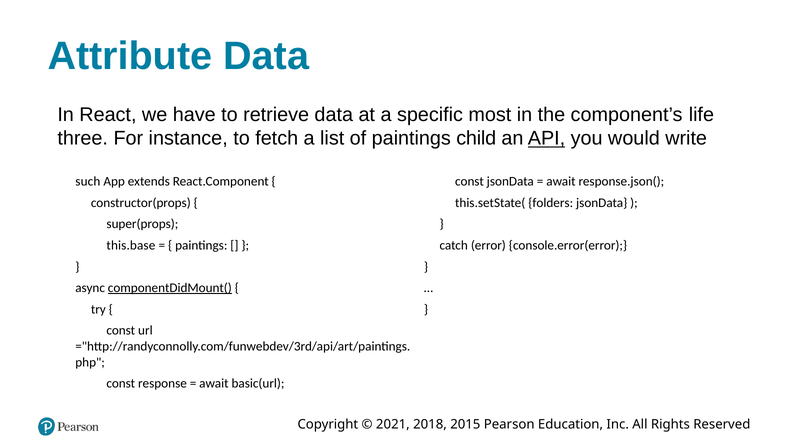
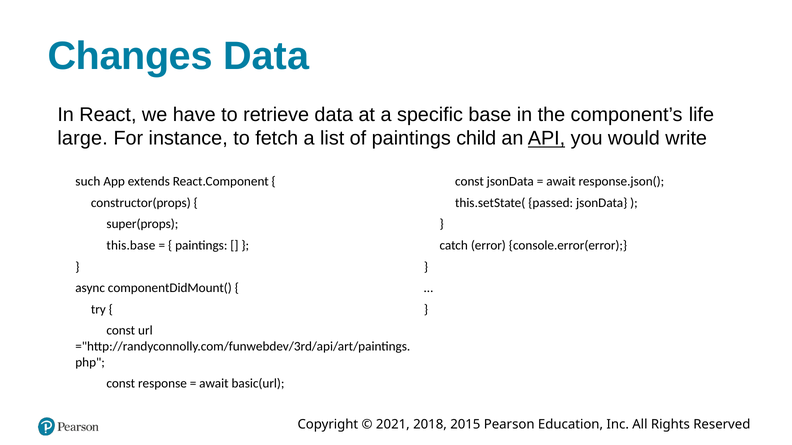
Attribute: Attribute -> Changes
most: most -> base
three: three -> large
folders: folders -> passed
componentDidMount( underline: present -> none
